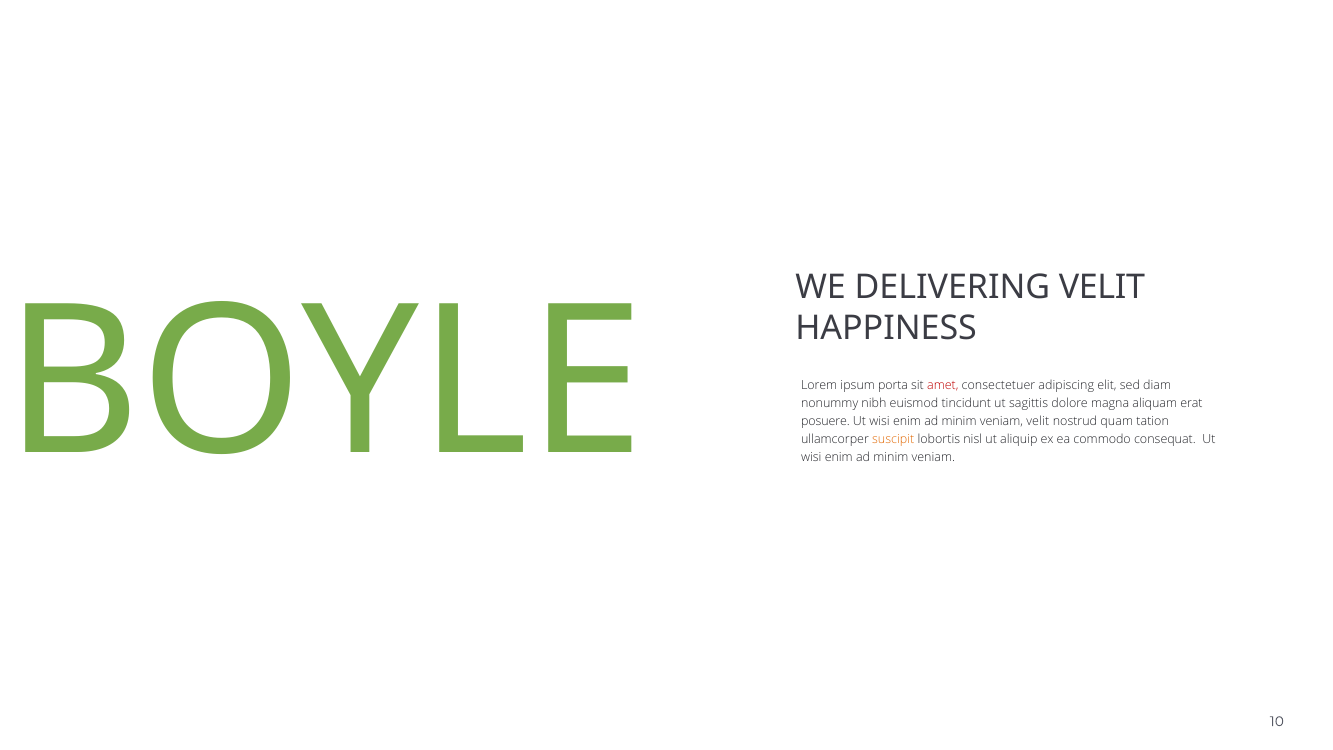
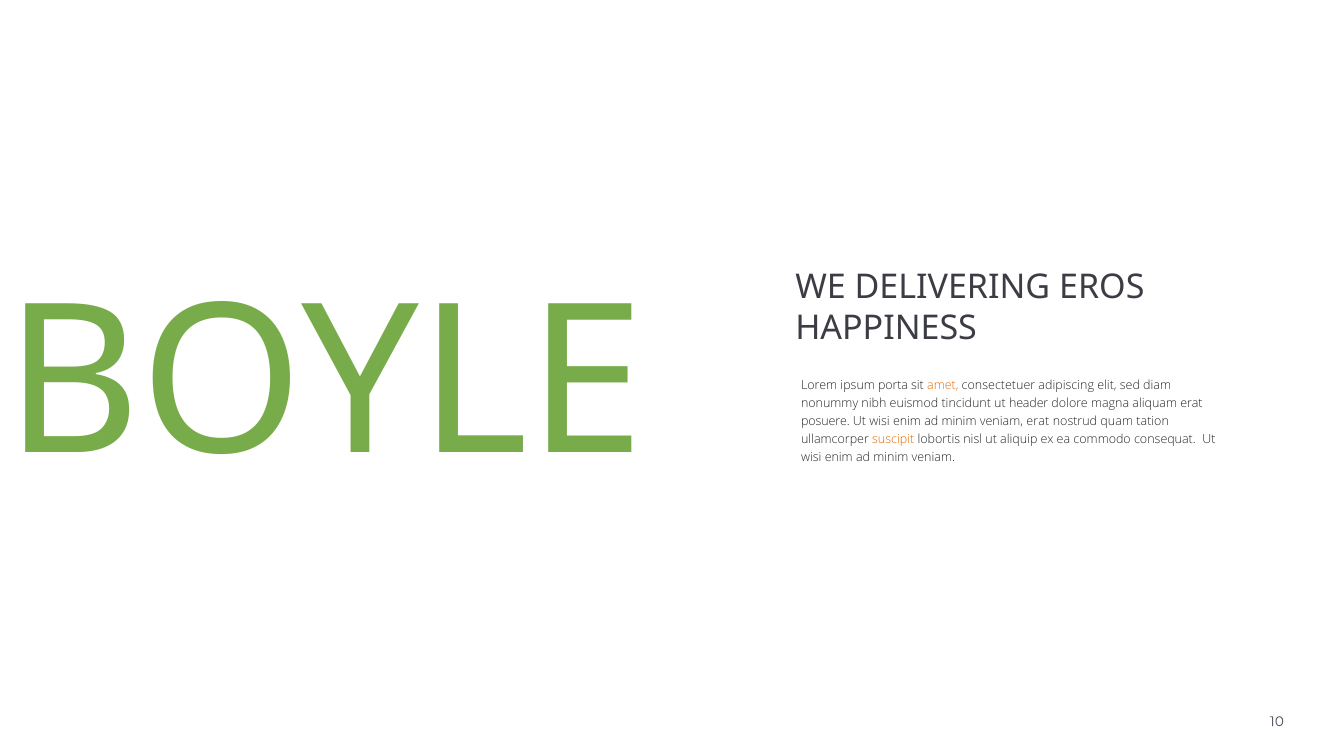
DELIVERING VELIT: VELIT -> EROS
amet colour: red -> orange
sagittis: sagittis -> header
veniam velit: velit -> erat
